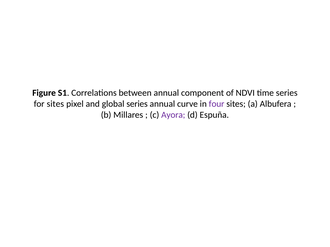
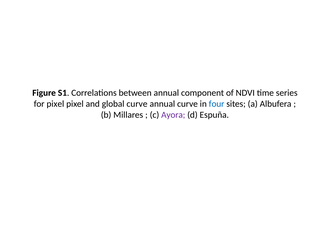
for sites: sites -> pixel
global series: series -> curve
four colour: purple -> blue
